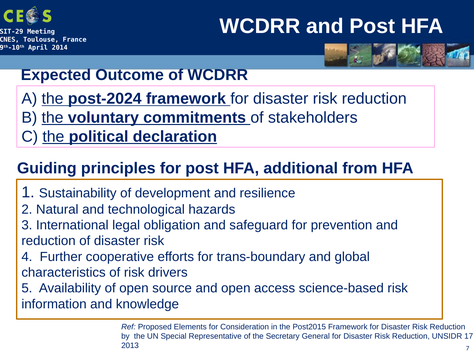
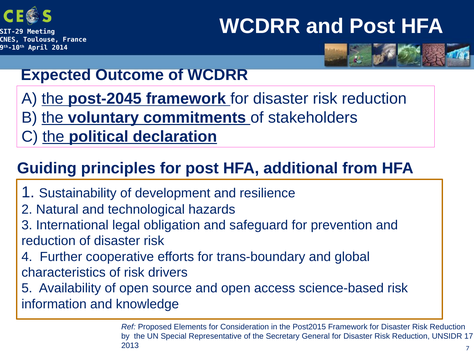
post‐2024: post‐2024 -> post‐2045
